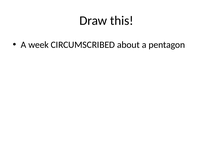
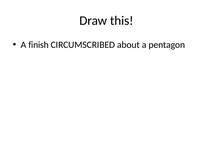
week: week -> finish
